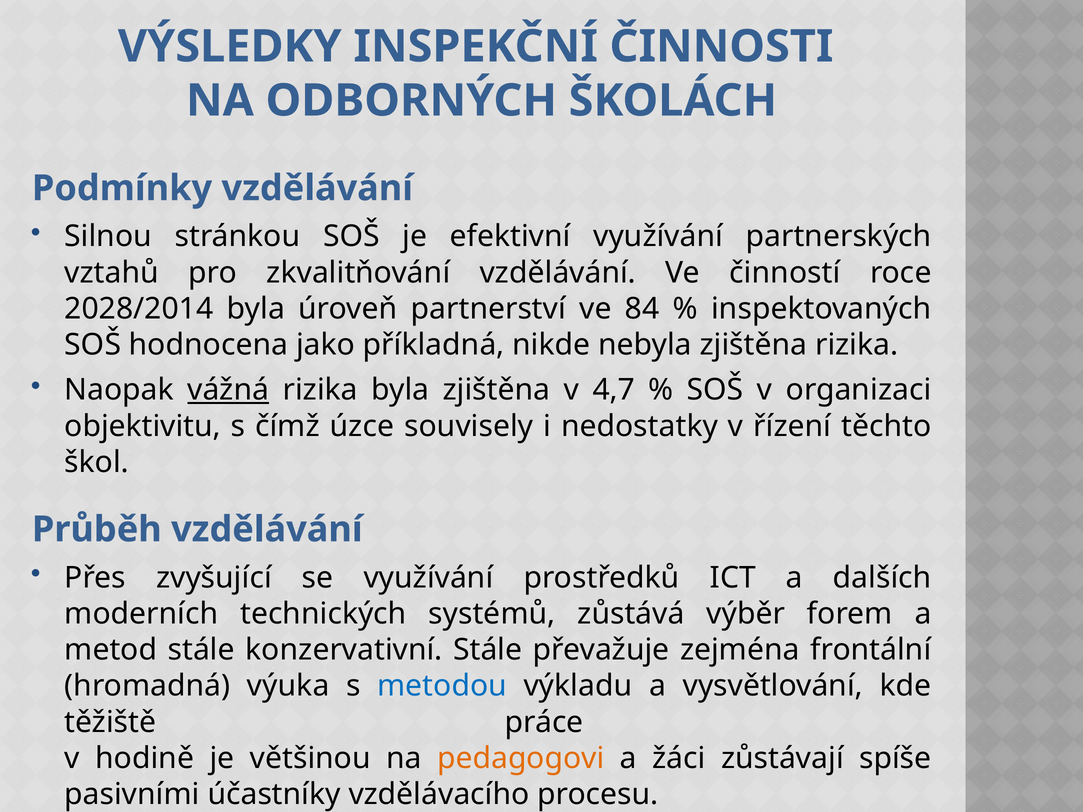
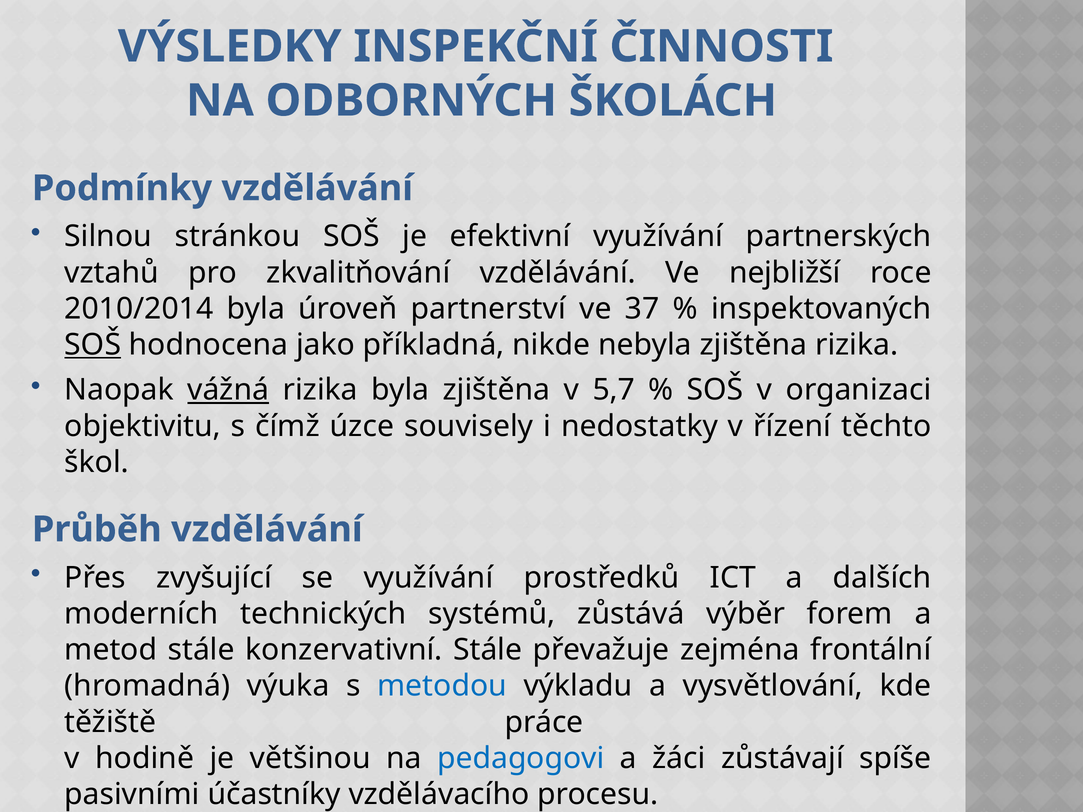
činností: činností -> nejbližší
2028/2014: 2028/2014 -> 2010/2014
84: 84 -> 37
SOŠ at (93, 345) underline: none -> present
4,7: 4,7 -> 5,7
pedagogovi colour: orange -> blue
